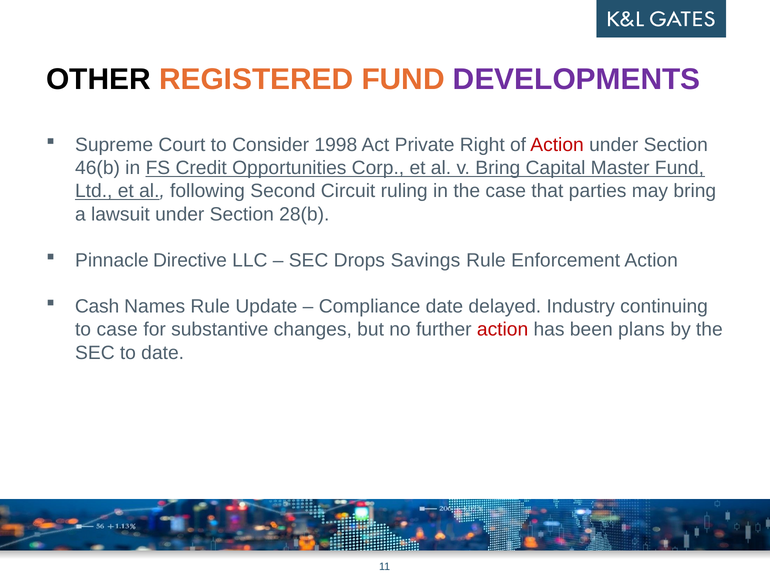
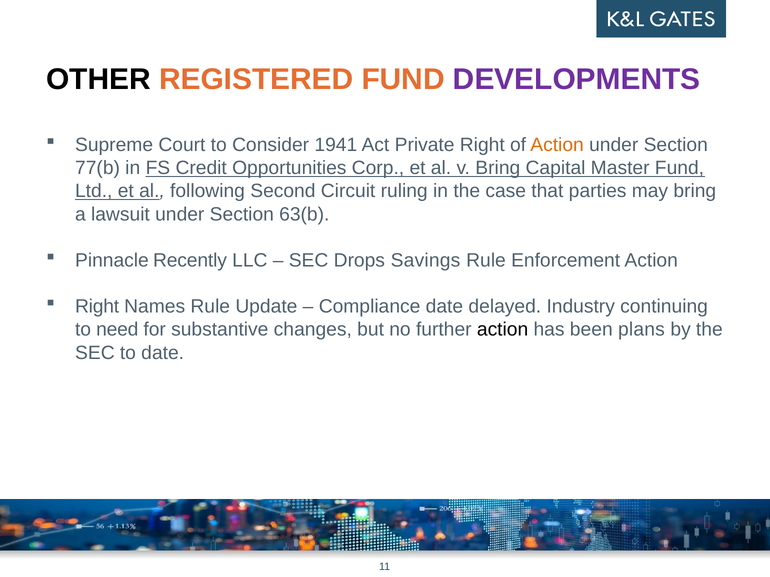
1998: 1998 -> 1941
Action at (557, 145) colour: red -> orange
46(b: 46(b -> 77(b
28(b: 28(b -> 63(b
Directive: Directive -> Recently
Cash at (97, 307): Cash -> Right
to case: case -> need
action at (503, 330) colour: red -> black
